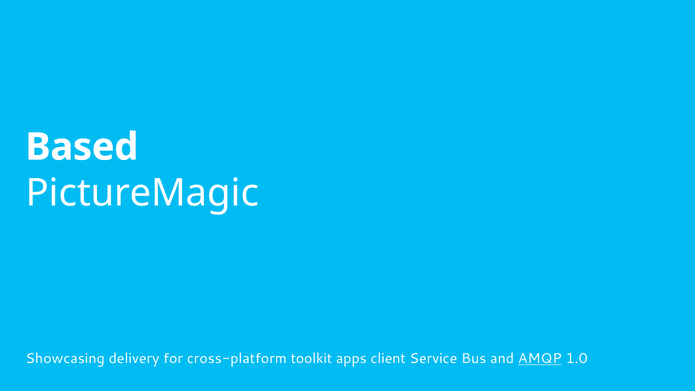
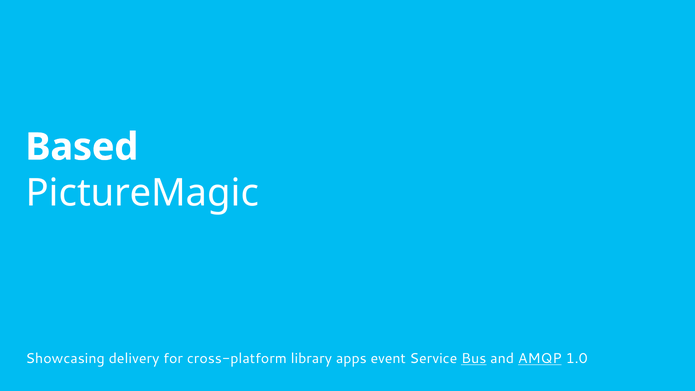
toolkit: toolkit -> library
client: client -> event
Bus underline: none -> present
